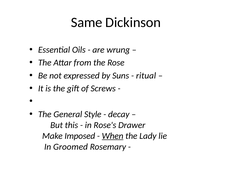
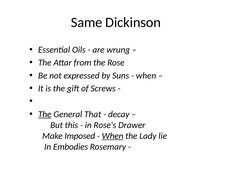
ritual at (146, 76): ritual -> when
The at (45, 114) underline: none -> present
Style: Style -> That
Groomed: Groomed -> Embodies
